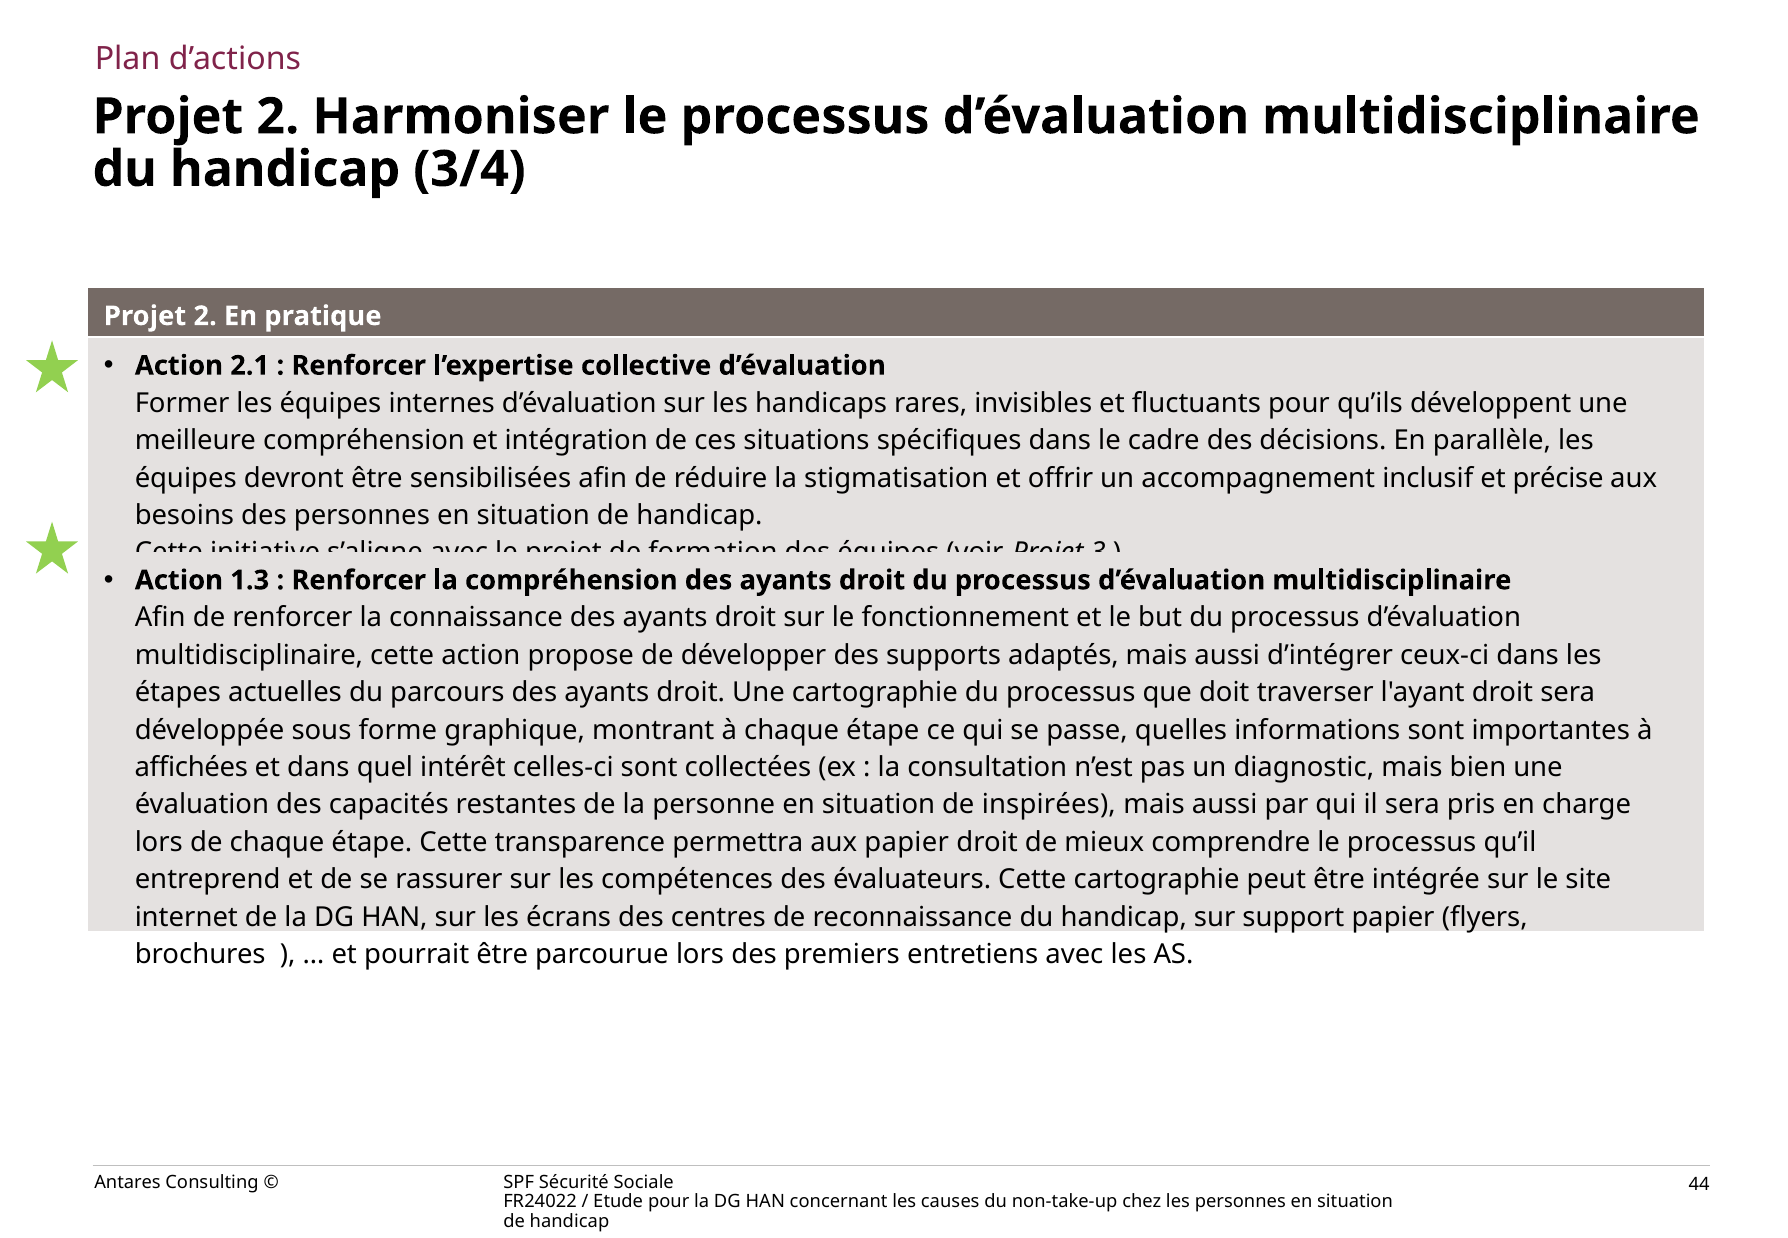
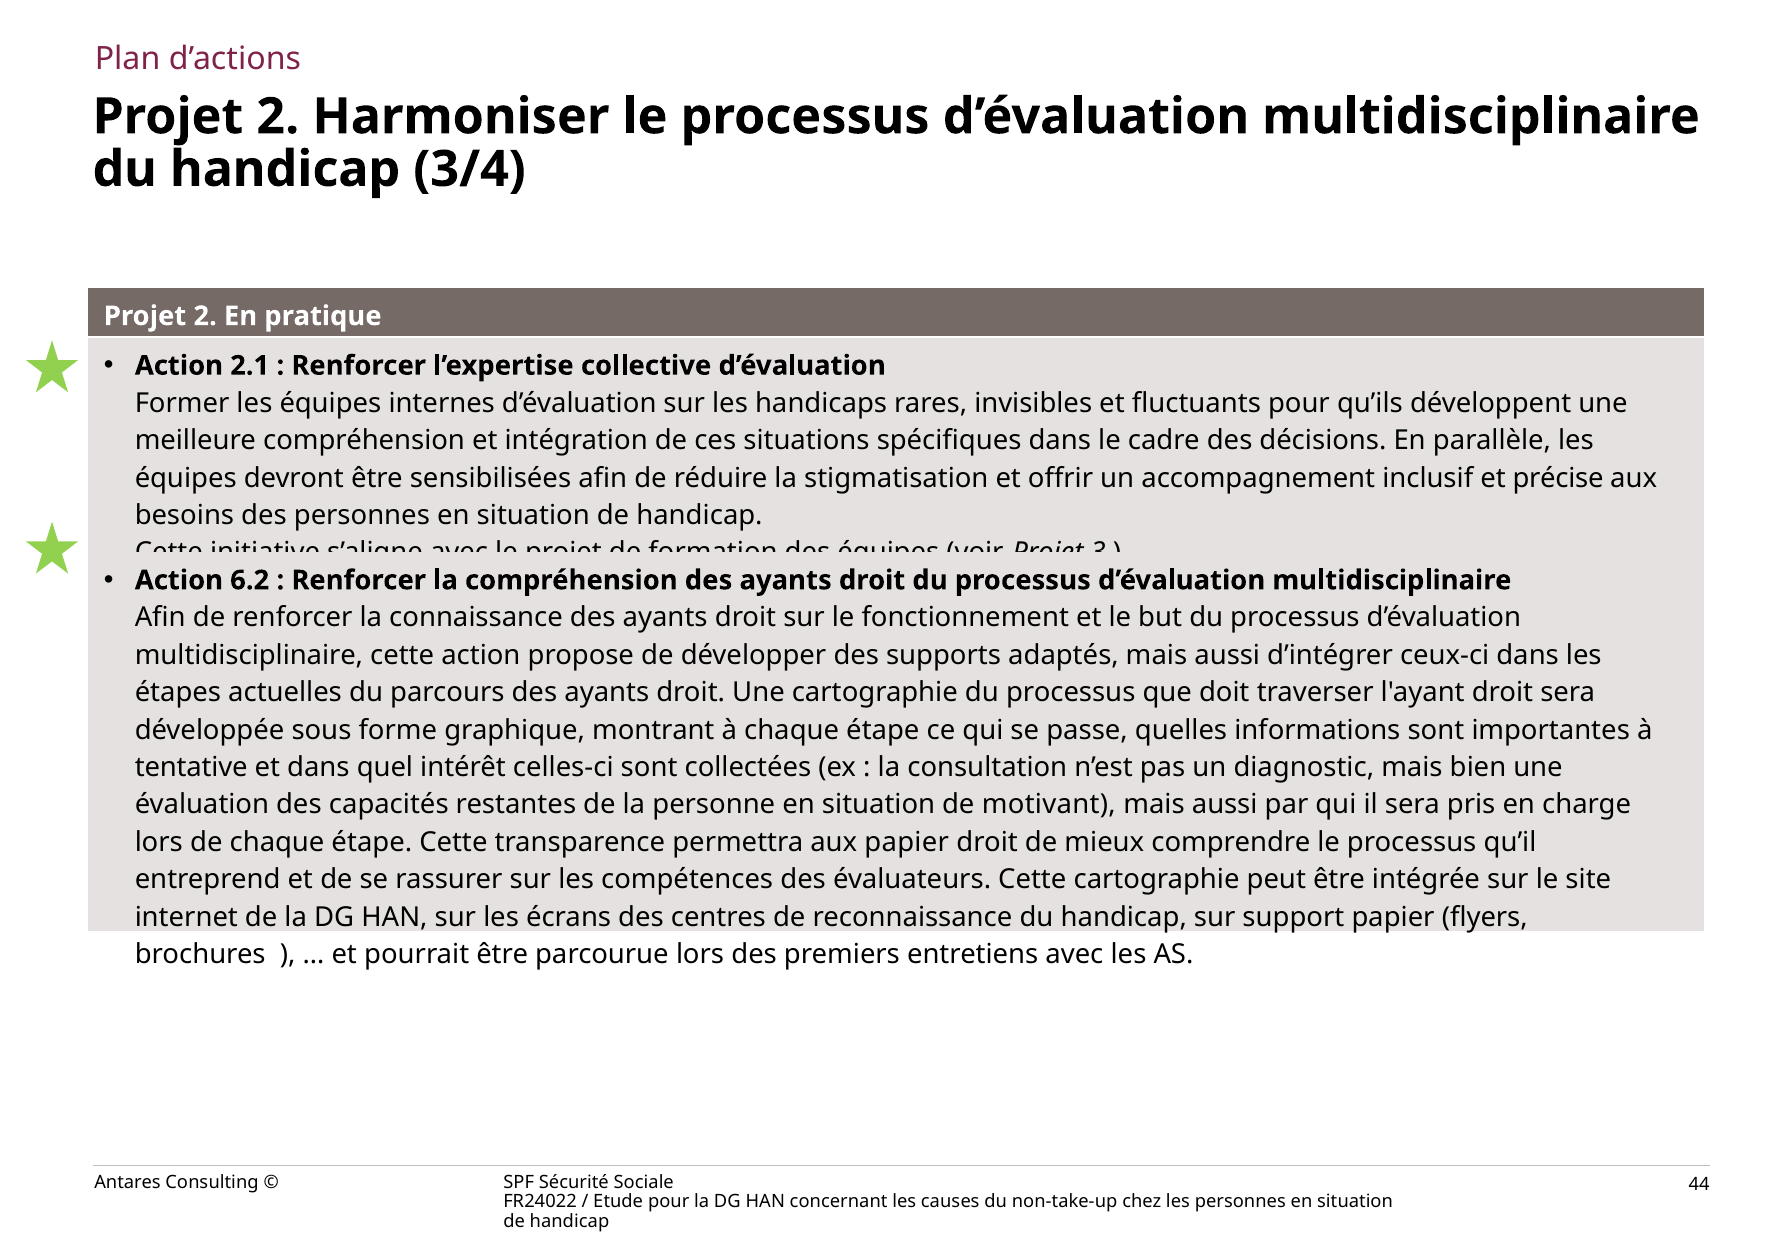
1.3: 1.3 -> 6.2
affichées: affichées -> tentative
inspirées: inspirées -> motivant
